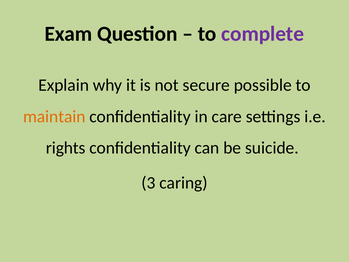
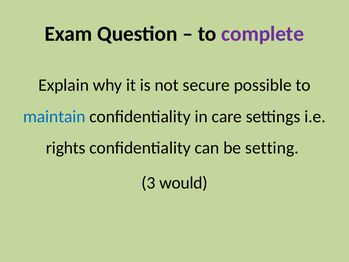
maintain colour: orange -> blue
suicide: suicide -> setting
caring: caring -> would
